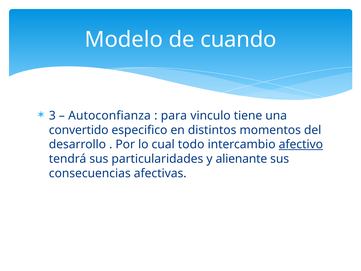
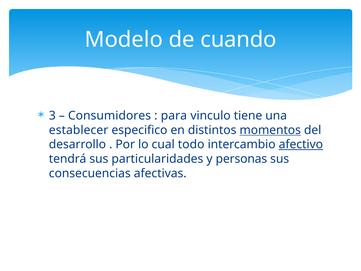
Autoconfianza: Autoconfianza -> Consumidores
convertido: convertido -> establecer
momentos underline: none -> present
alienante: alienante -> personas
